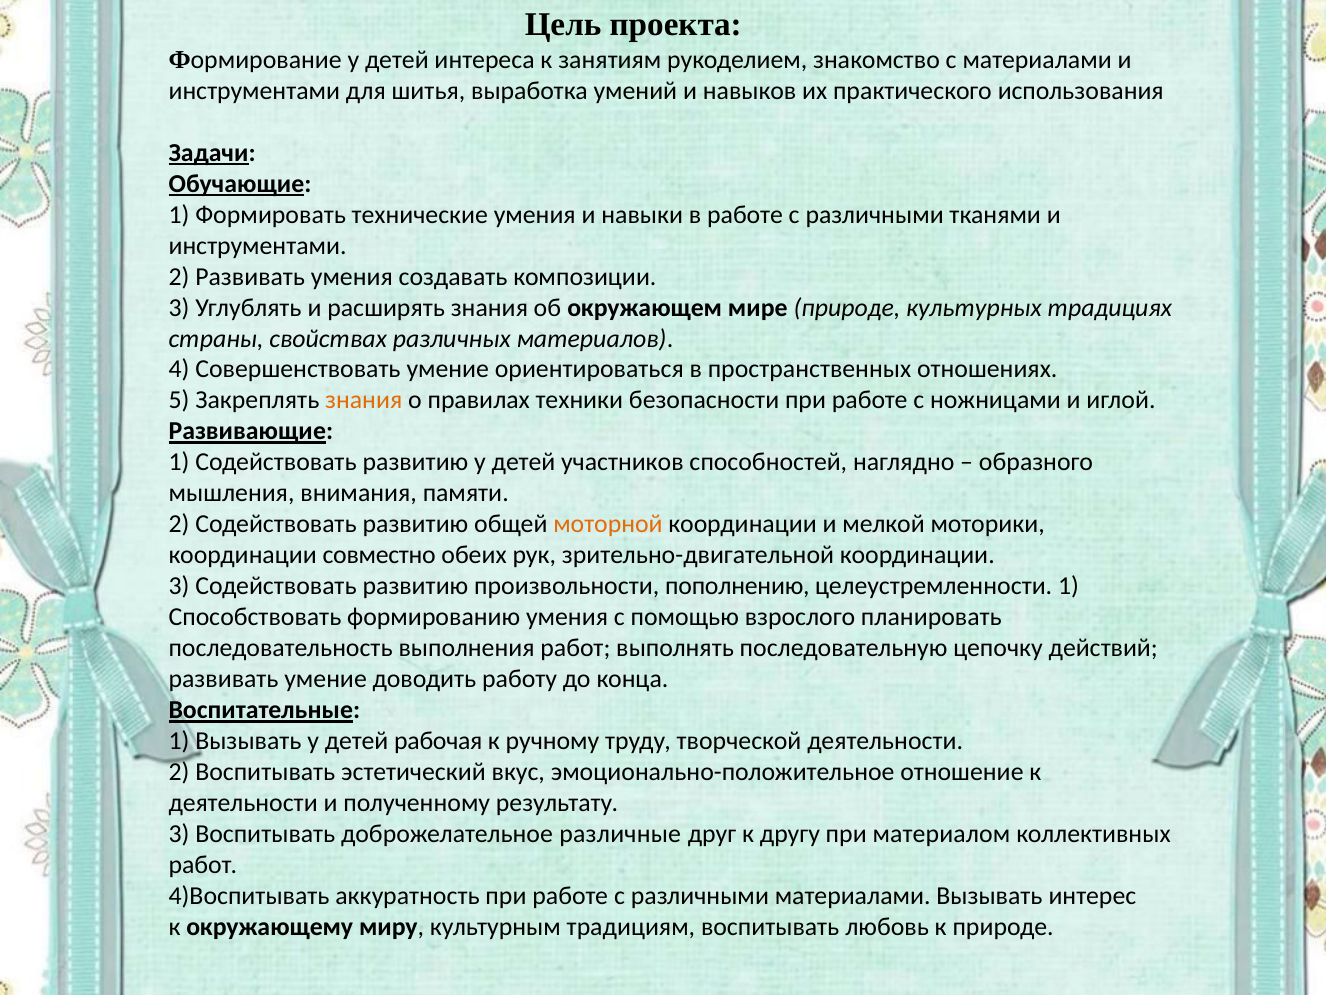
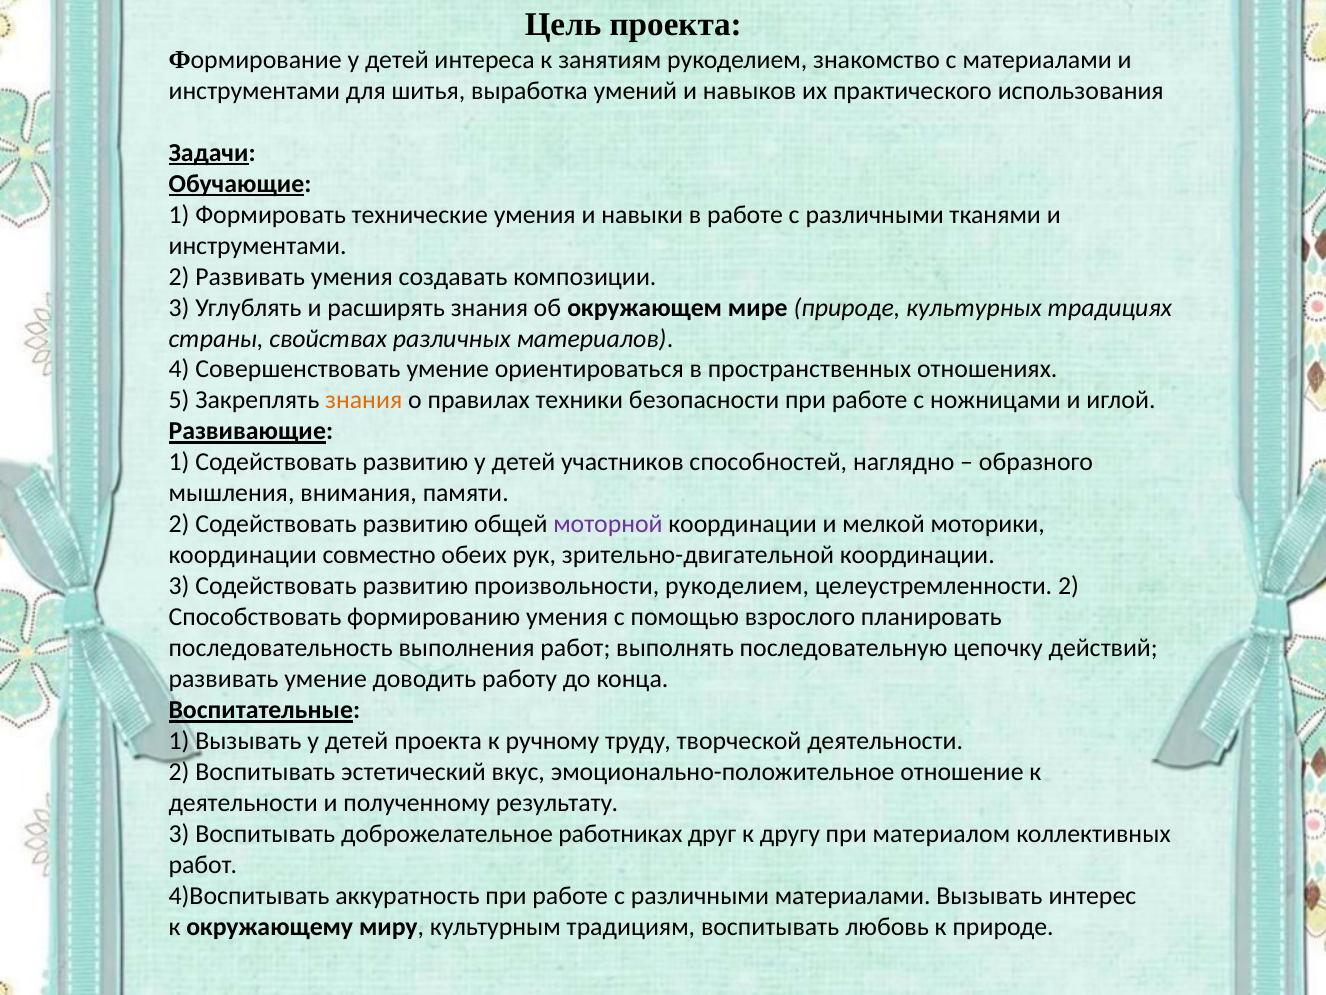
моторной colour: orange -> purple
произвольности пополнению: пополнению -> рукоделием
целеустремленности 1: 1 -> 2
детей рабочая: рабочая -> проекта
различные: различные -> работниках
